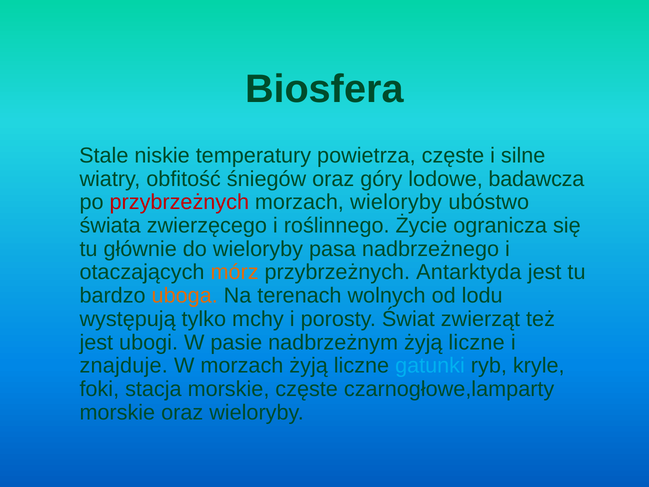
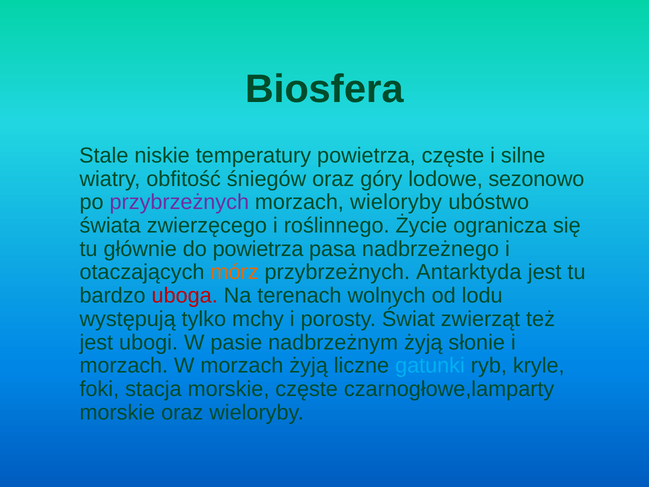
badawcza: badawcza -> sezonowo
przybrzeżnych at (179, 202) colour: red -> purple
do wieloryby: wieloryby -> powietrza
uboga colour: orange -> red
nadbrzeżnym żyją liczne: liczne -> słonie
znajduje at (124, 366): znajduje -> morzach
